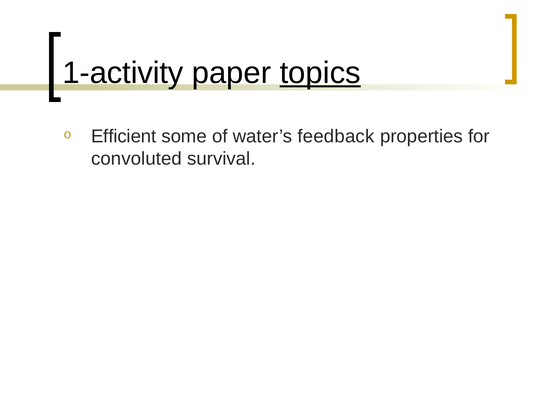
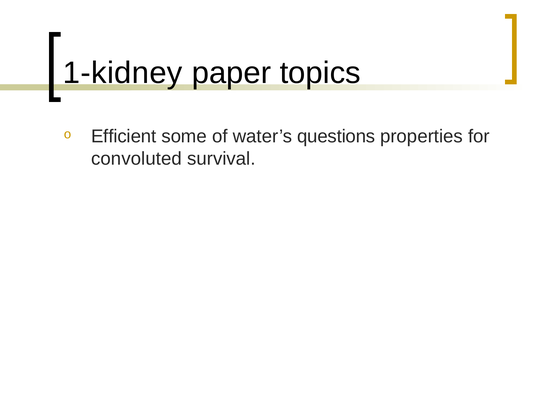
1-activity: 1-activity -> 1-kidney
topics underline: present -> none
feedback: feedback -> questions
